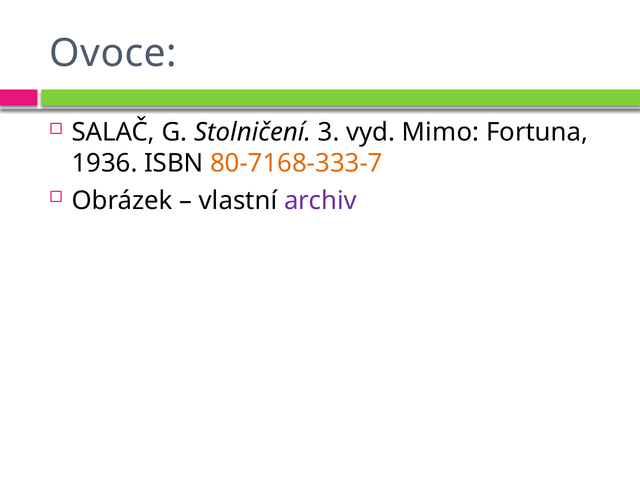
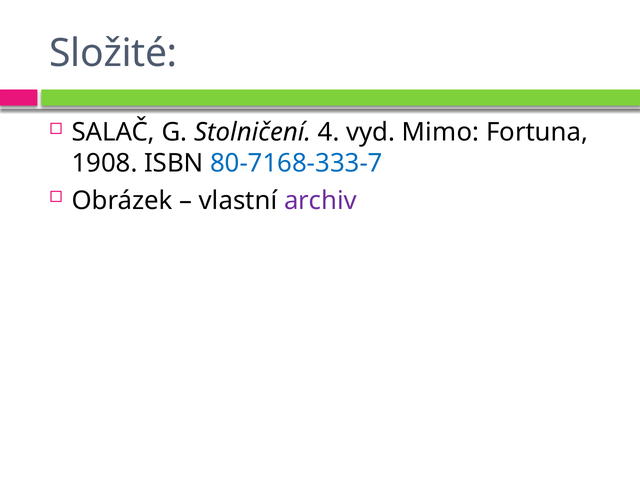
Ovoce: Ovoce -> Složité
3: 3 -> 4
1936: 1936 -> 1908
80-7168-333-7 colour: orange -> blue
